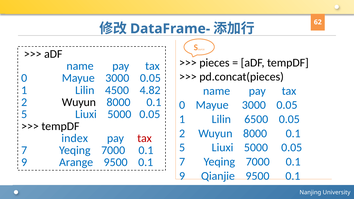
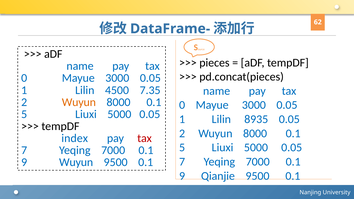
4.82: 4.82 -> 7.35
Wuyun at (79, 102) colour: black -> orange
6500: 6500 -> 8935
9 Arange: Arange -> Wuyun
